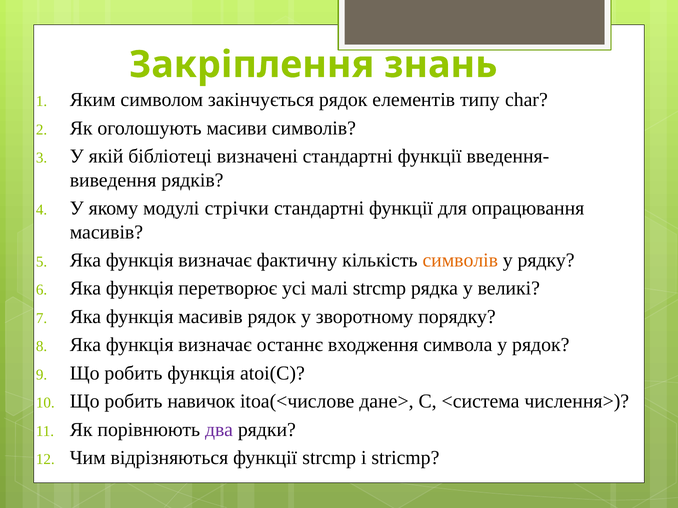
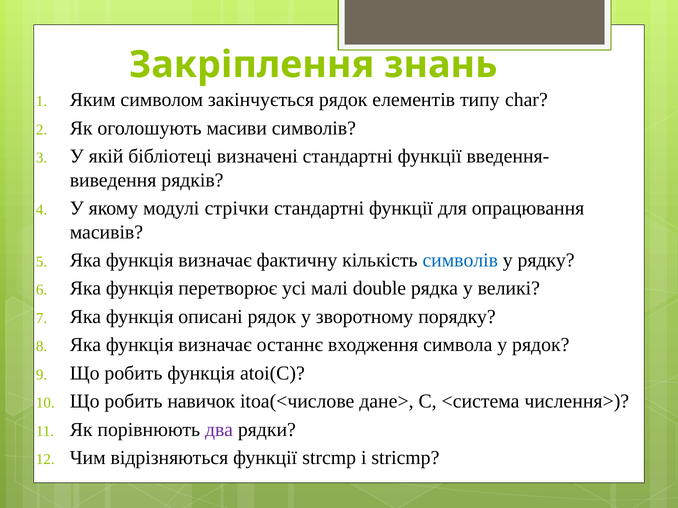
символів at (460, 260) colour: orange -> blue
малі strcmp: strcmp -> double
функція масивів: масивів -> описані
